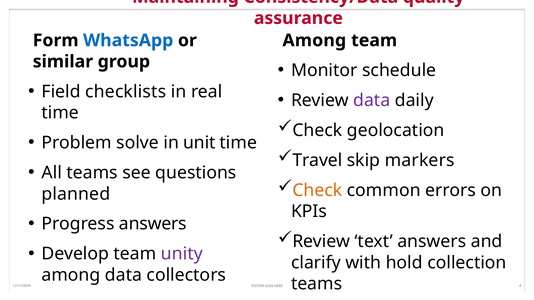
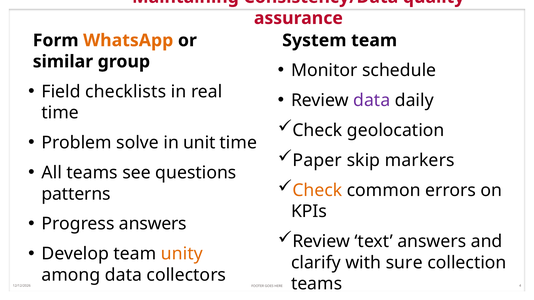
WhatsApp colour: blue -> orange
Among at (314, 40): Among -> System
Travel: Travel -> Paper
planned: planned -> patterns
unity colour: purple -> orange
hold: hold -> sure
